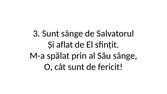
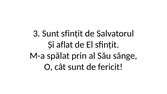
Sunt sânge: sânge -> sfințit
